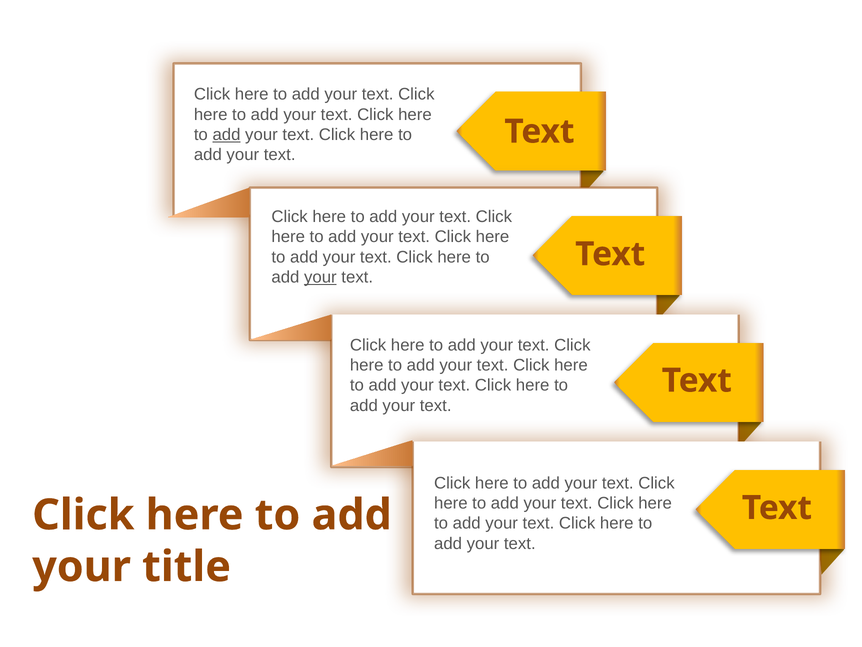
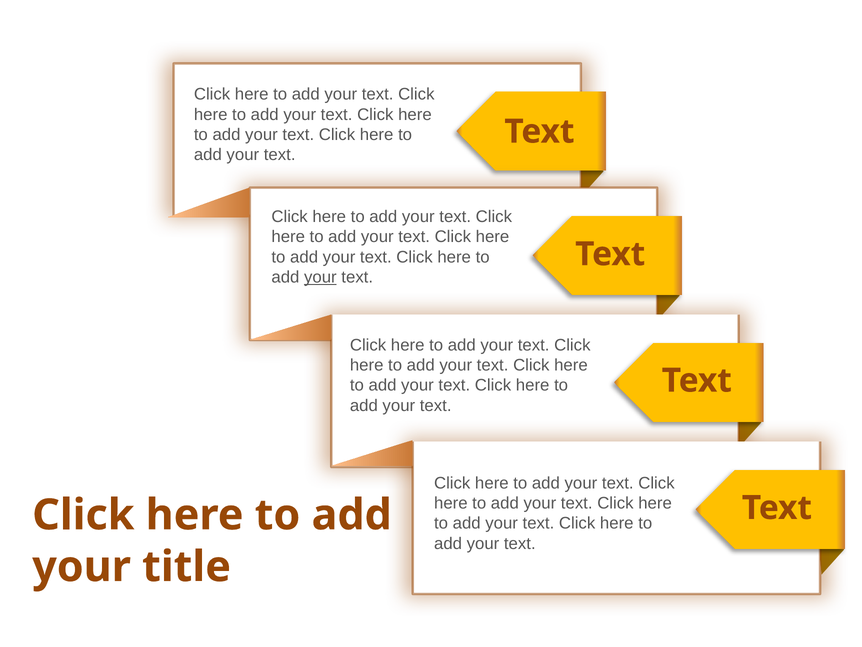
add at (227, 135) underline: present -> none
